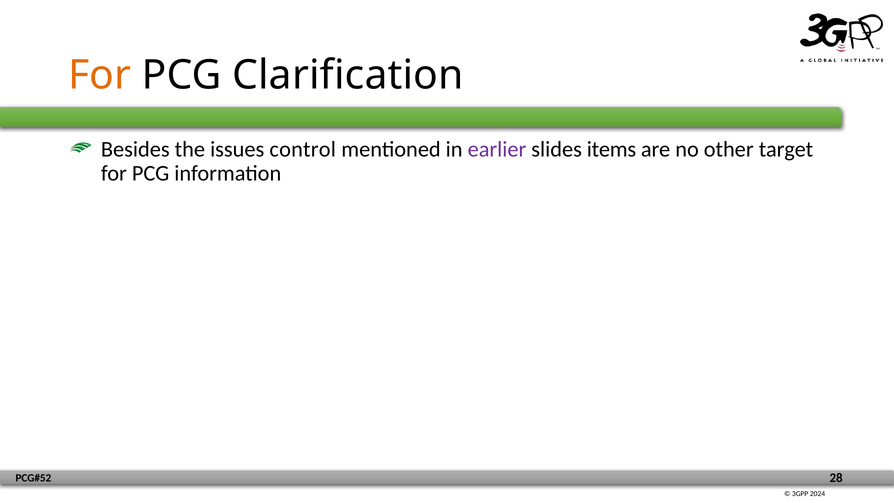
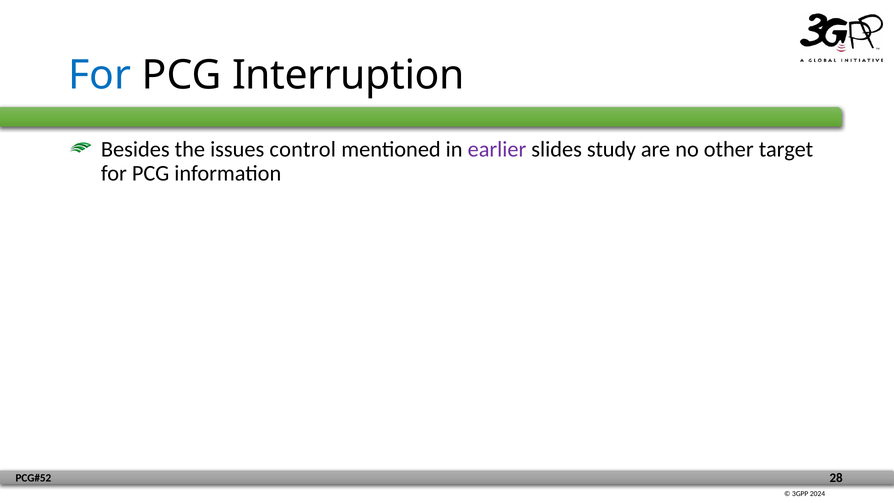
For at (100, 75) colour: orange -> blue
Clarification: Clarification -> Interruption
items: items -> study
